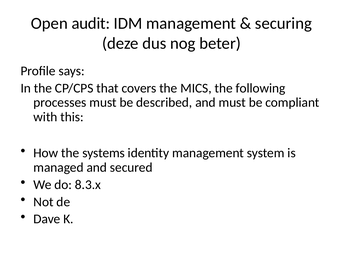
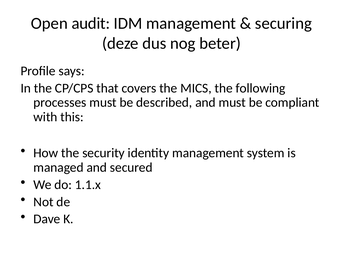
systems: systems -> security
8.3.x: 8.3.x -> 1.1.x
